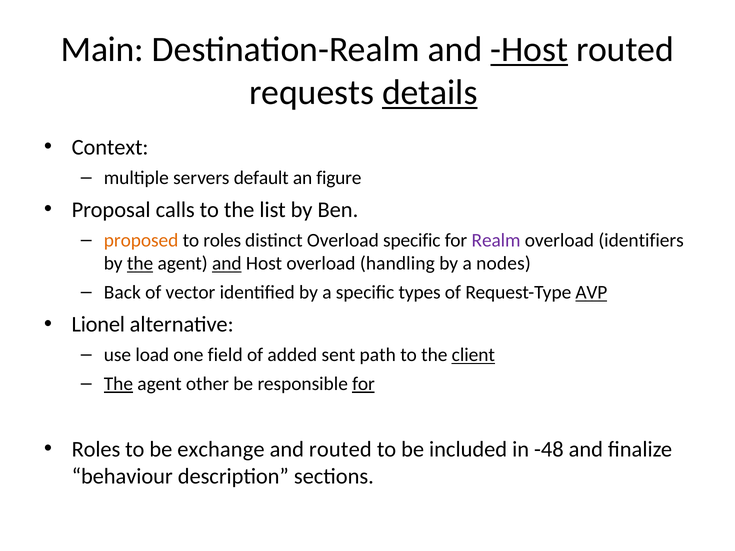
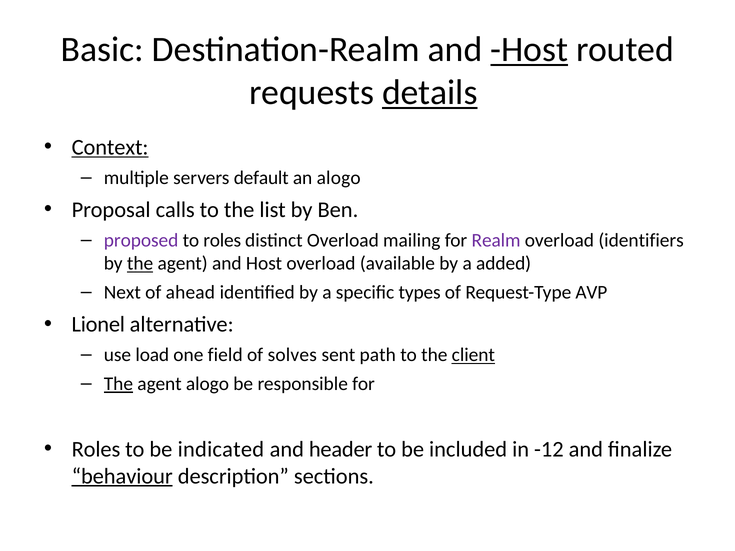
Main: Main -> Basic
Context underline: none -> present
an figure: figure -> alogo
proposed colour: orange -> purple
Overload specific: specific -> mailing
and at (227, 264) underline: present -> none
handling: handling -> available
nodes: nodes -> added
Back: Back -> Next
vector: vector -> ahead
AVP underline: present -> none
added: added -> solves
agent other: other -> alogo
for at (364, 384) underline: present -> none
exchange: exchange -> indicated
and routed: routed -> header
-48: -48 -> -12
behaviour underline: none -> present
